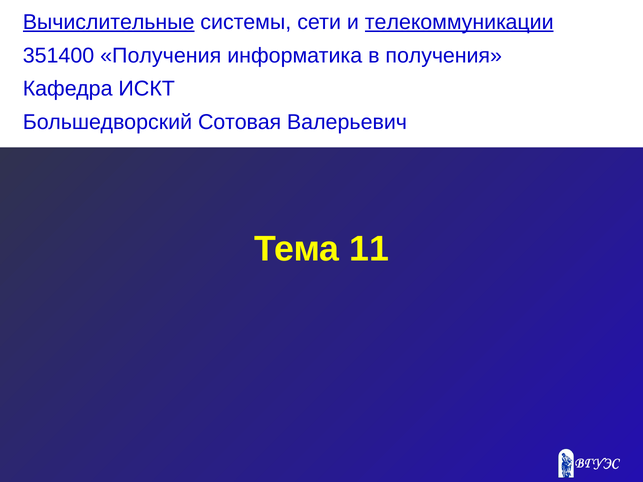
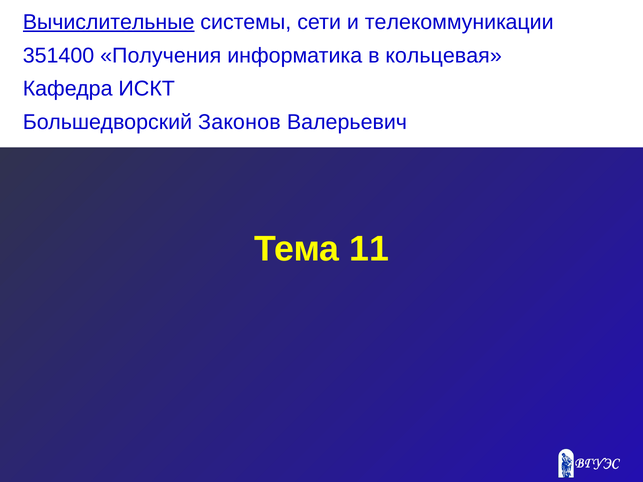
телекоммуникации underline: present -> none
в получения: получения -> кольцевая
Сотовая: Сотовая -> Законов
